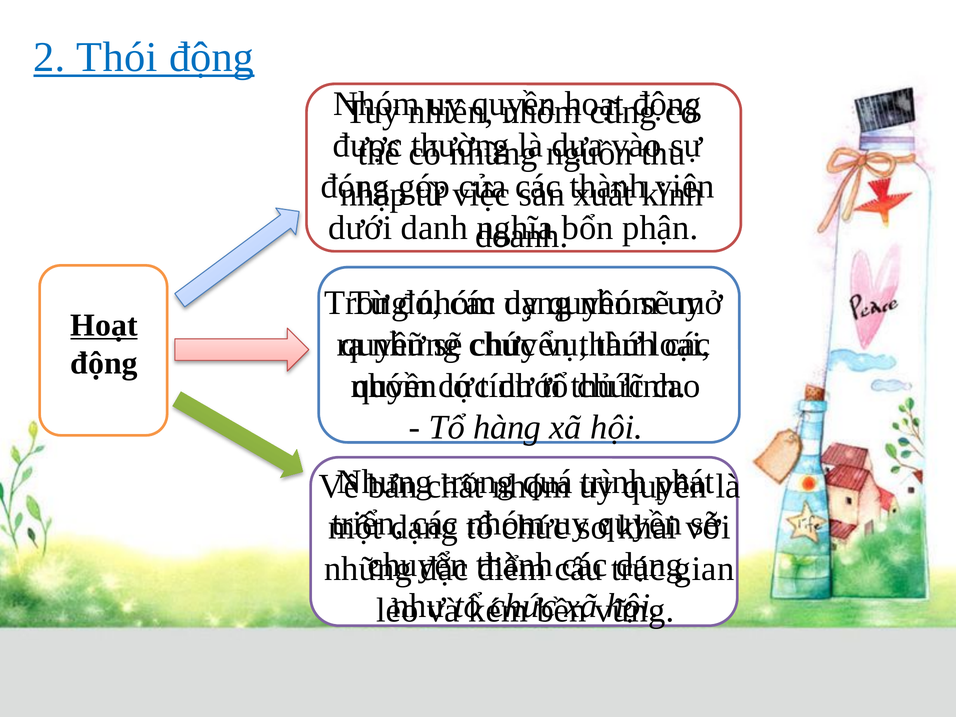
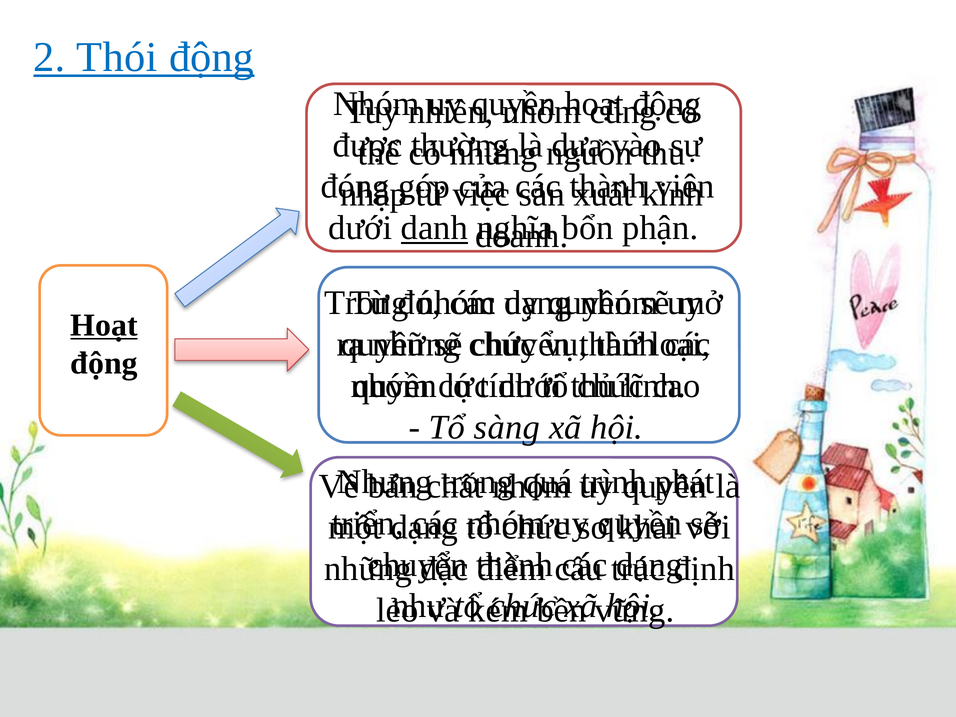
danh underline: none -> present
hàng: hàng -> sàng
gian: gian -> định
